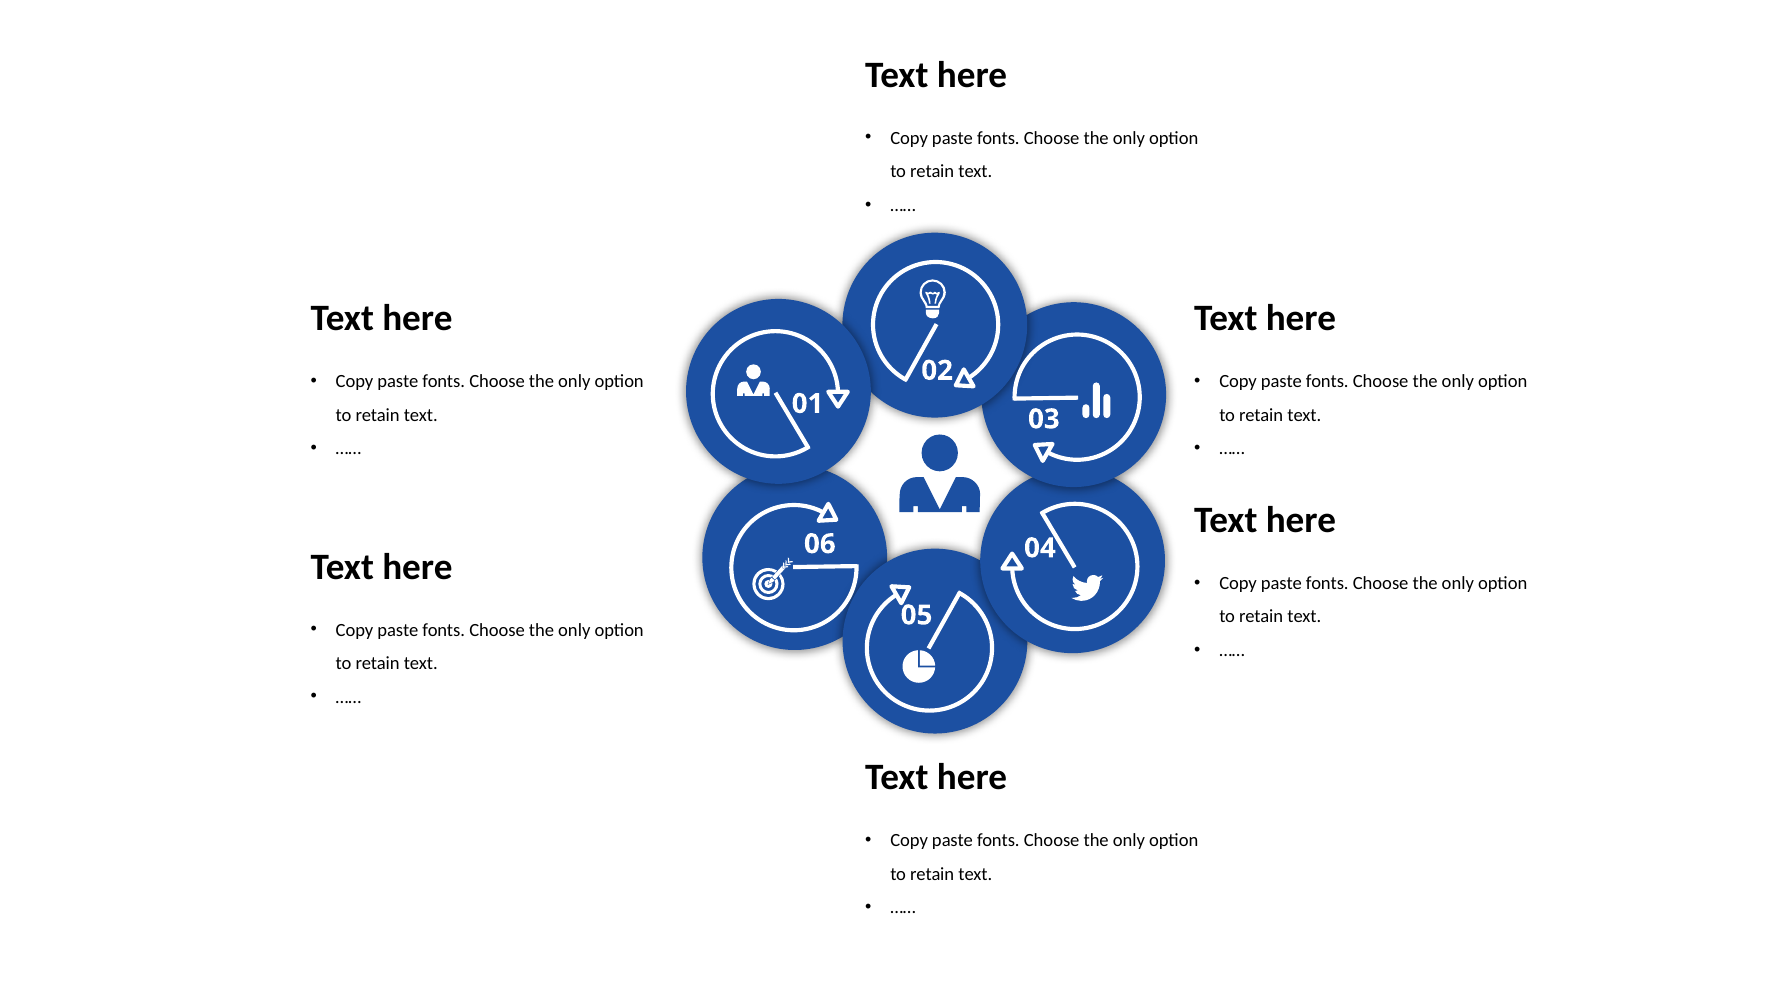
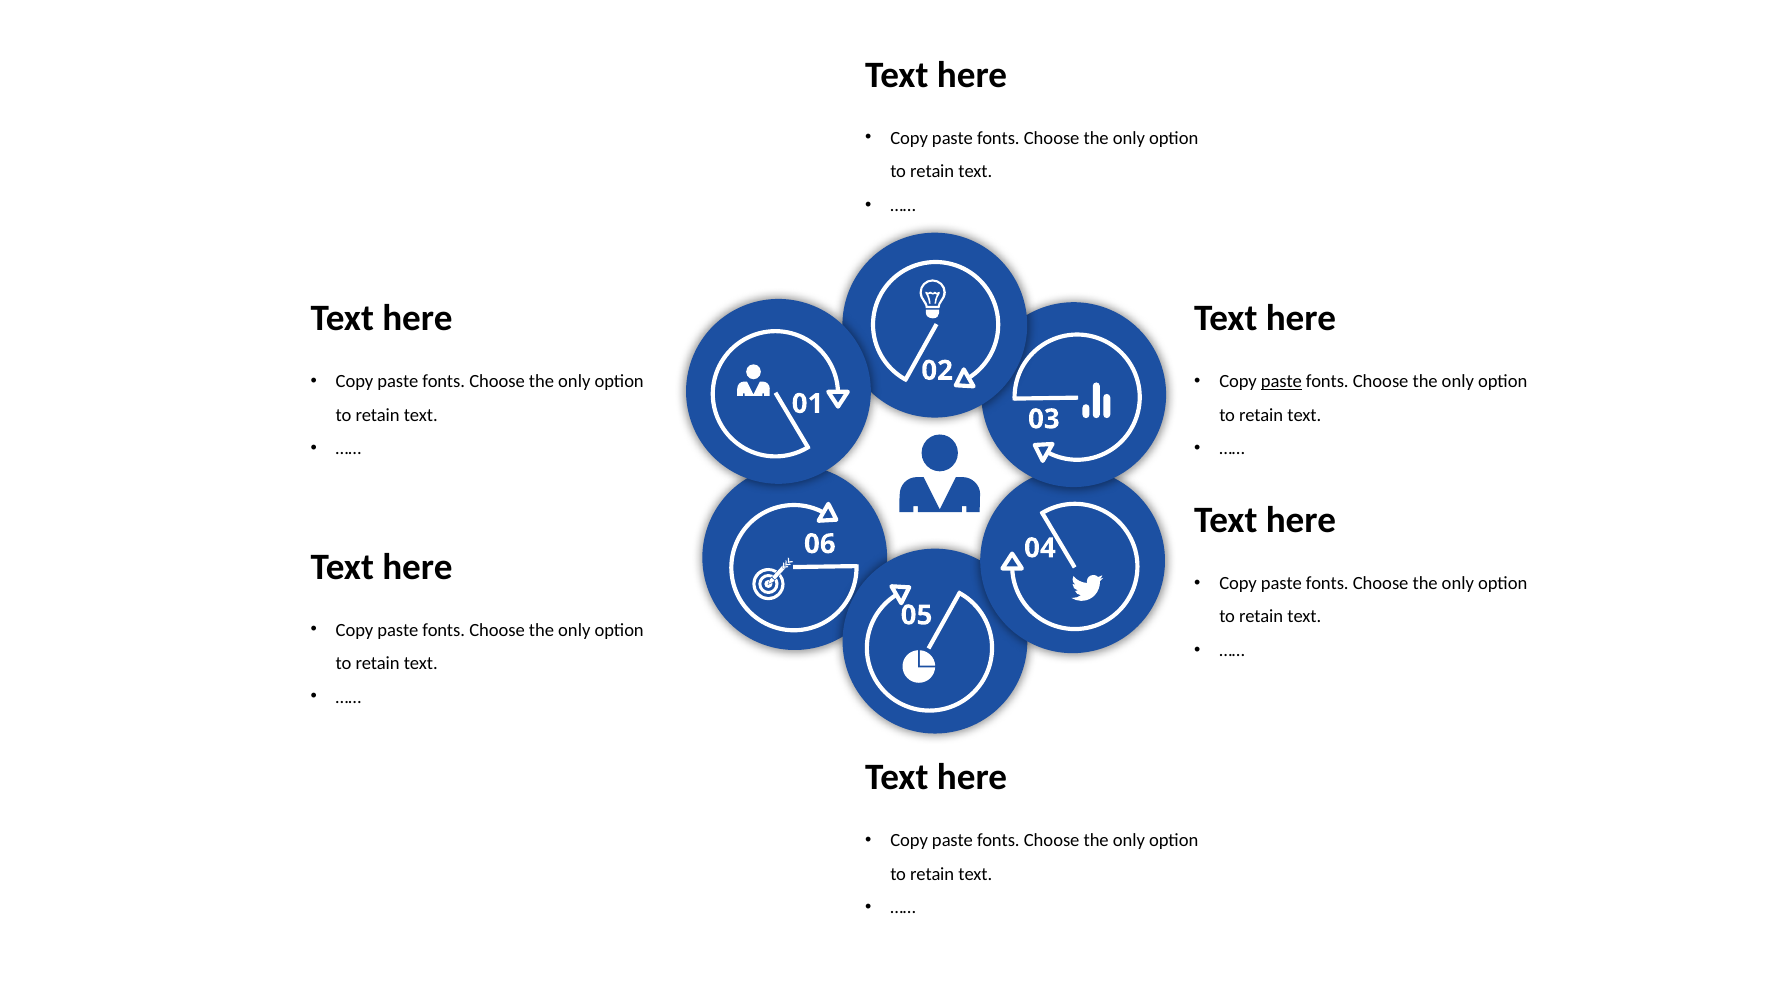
paste at (1281, 381) underline: none -> present
